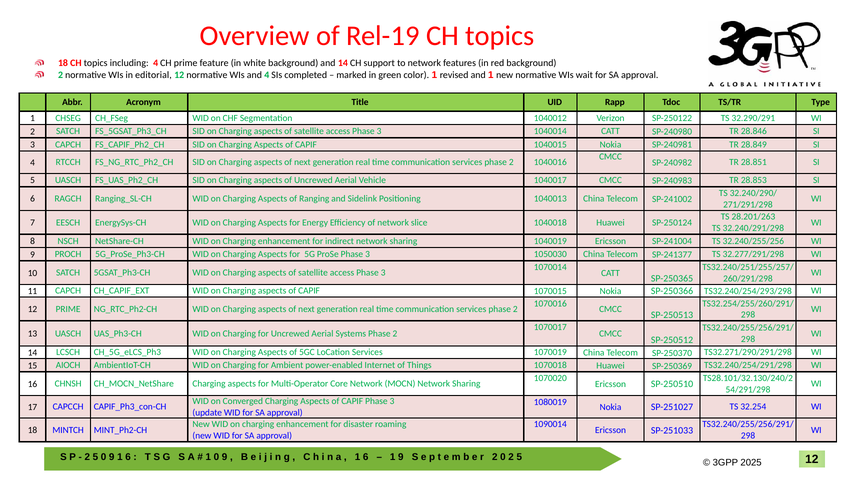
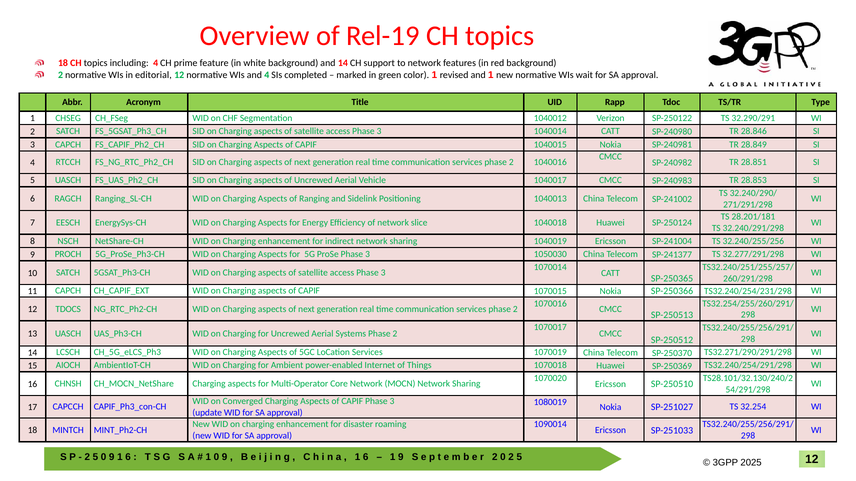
28.201/263: 28.201/263 -> 28.201/181
TS32.240/254/293/298: TS32.240/254/293/298 -> TS32.240/254/231/298
12 PRIME: PRIME -> TDOCS
